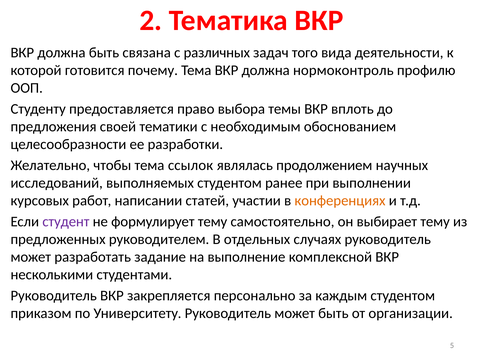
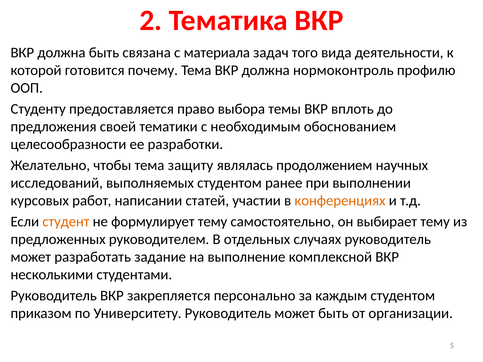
различных: различных -> материала
ссылок: ссылок -> защиту
студент colour: purple -> orange
